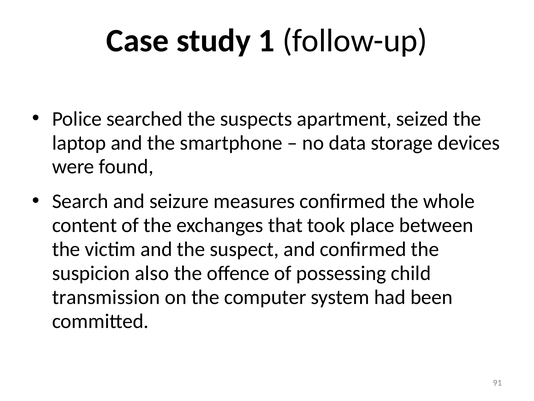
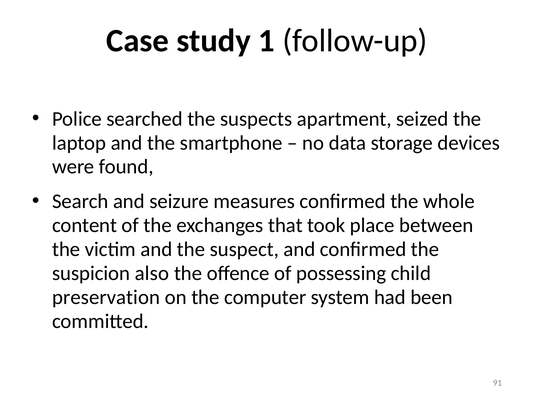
transmission: transmission -> preservation
